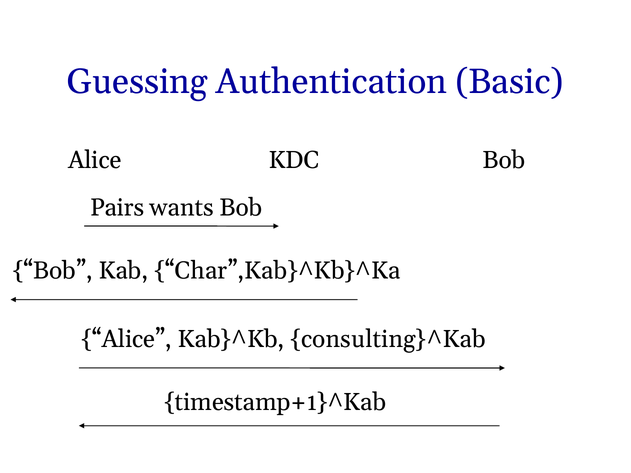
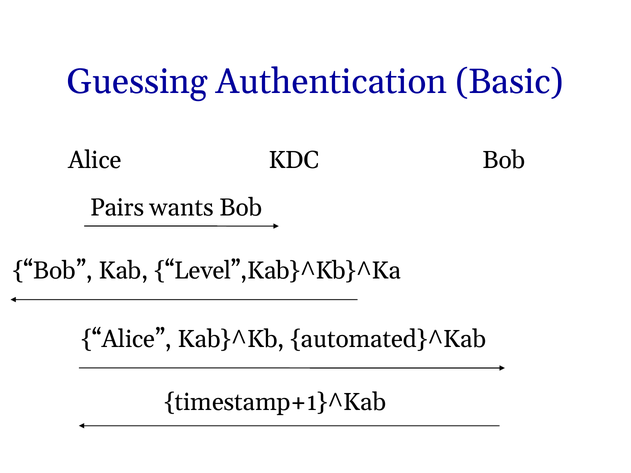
Char”,Kab}^Kb}^Ka: Char”,Kab}^Kb}^Ka -> Level”,Kab}^Kb}^Ka
consulting}^Kab: consulting}^Kab -> automated}^Kab
